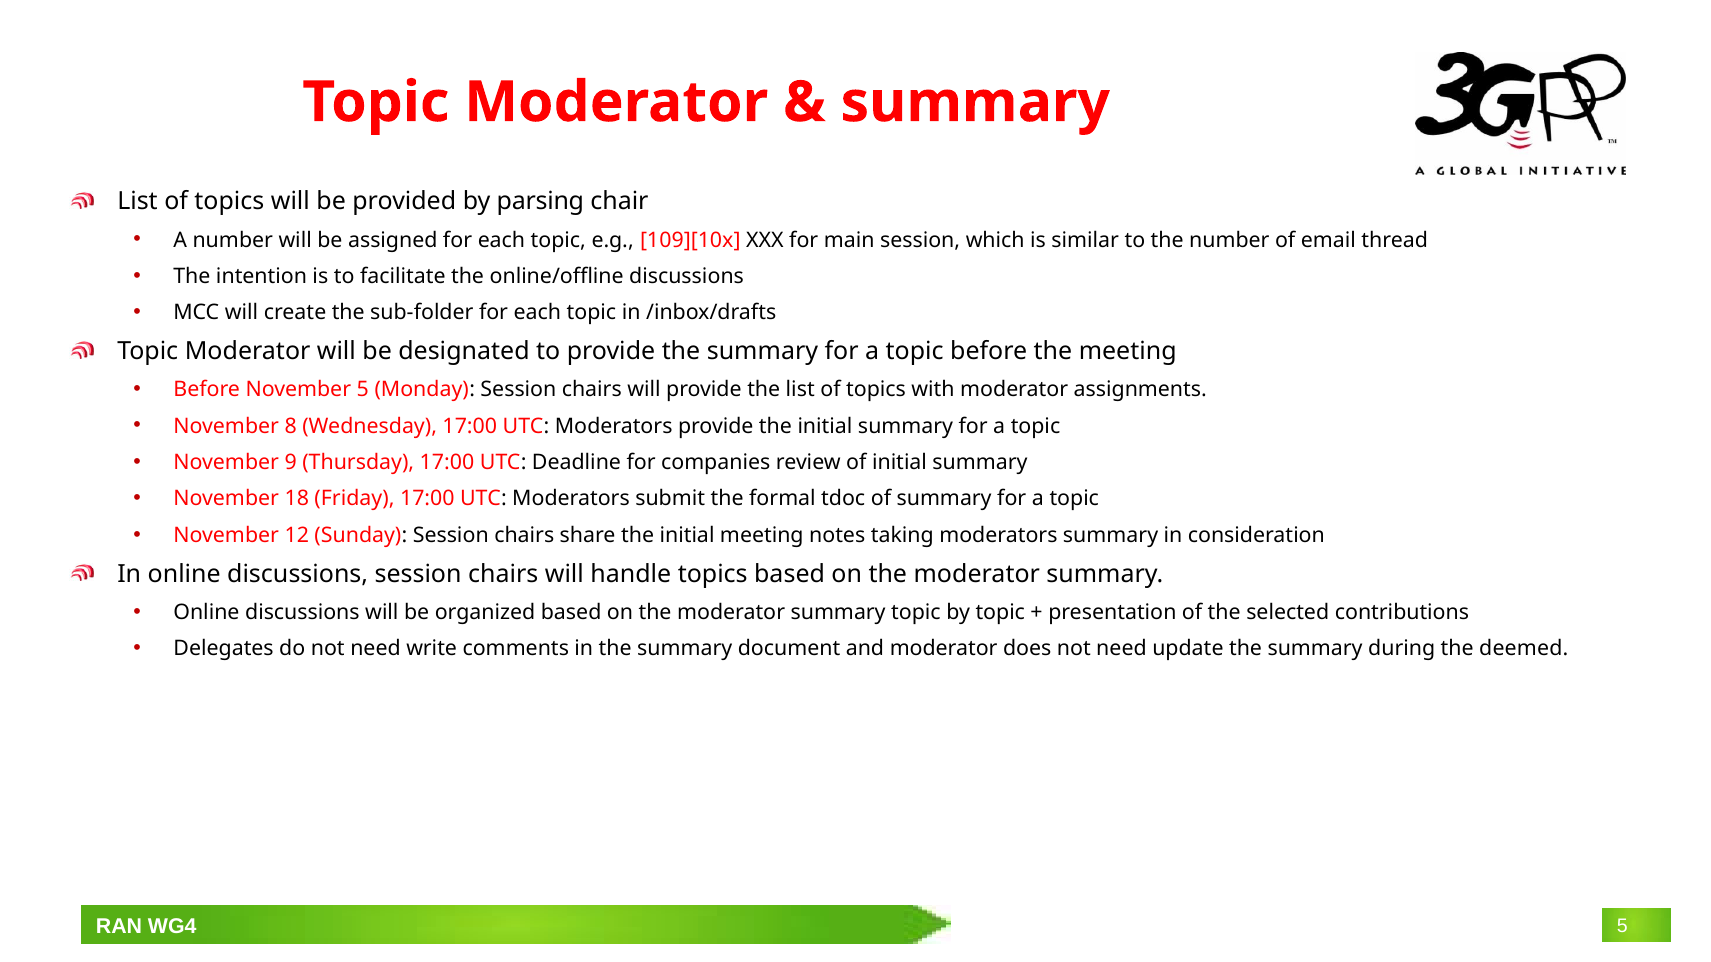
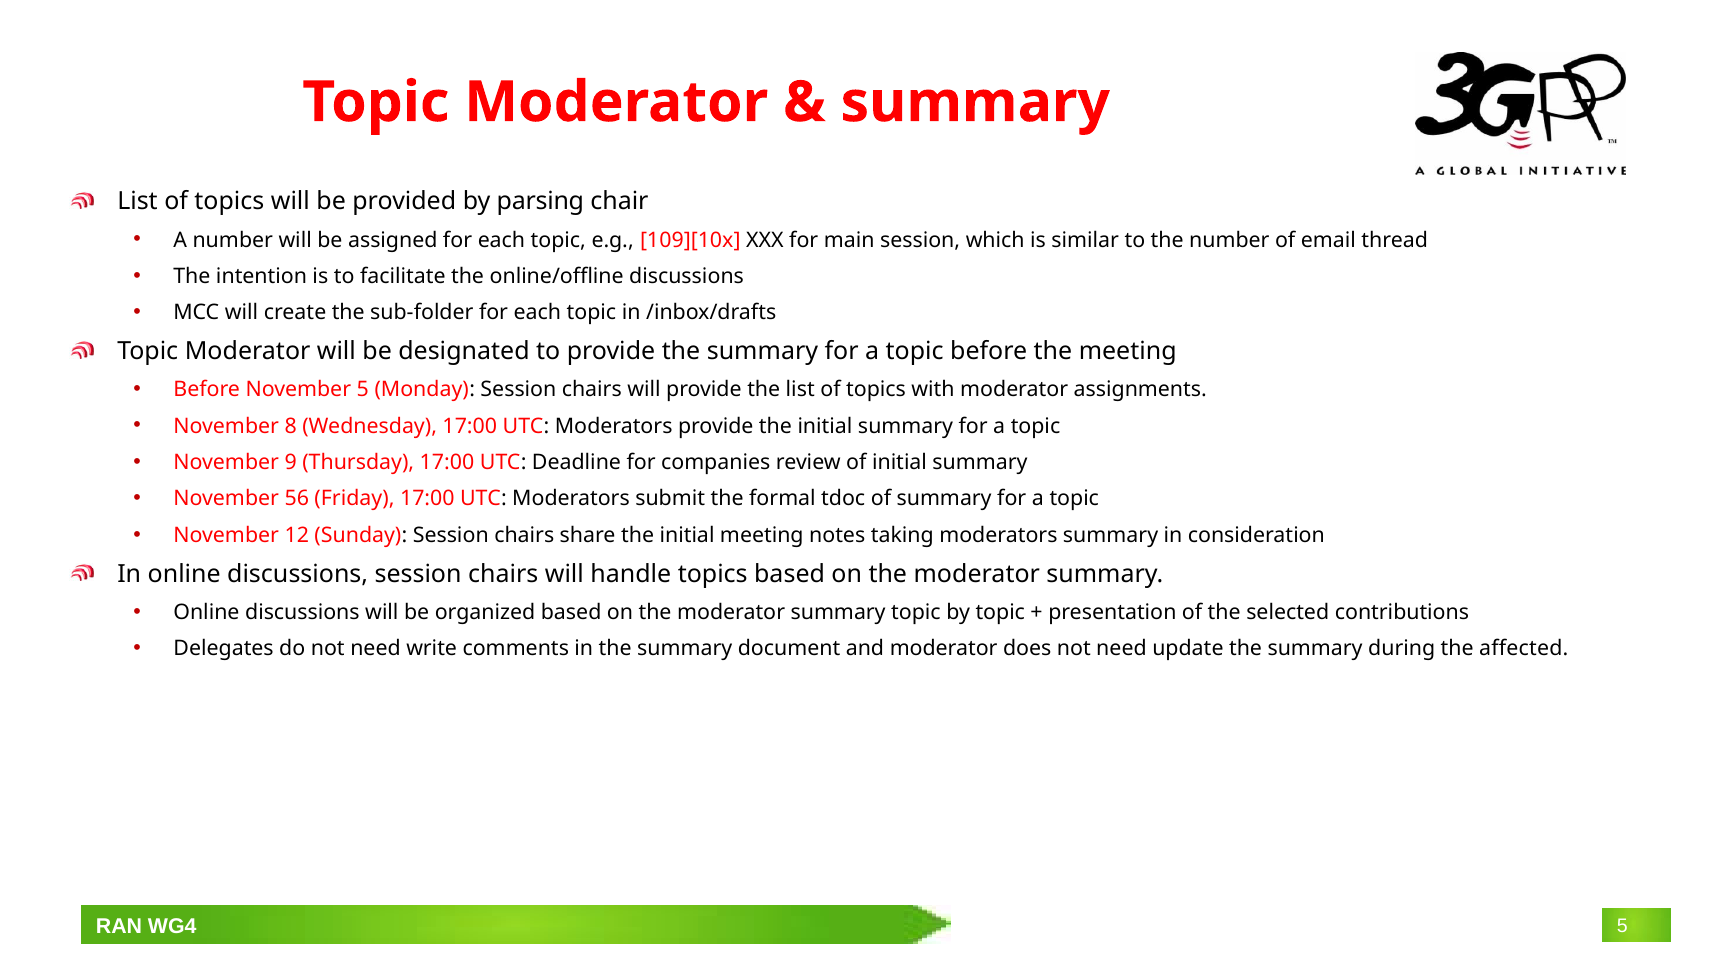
18: 18 -> 56
deemed: deemed -> affected
